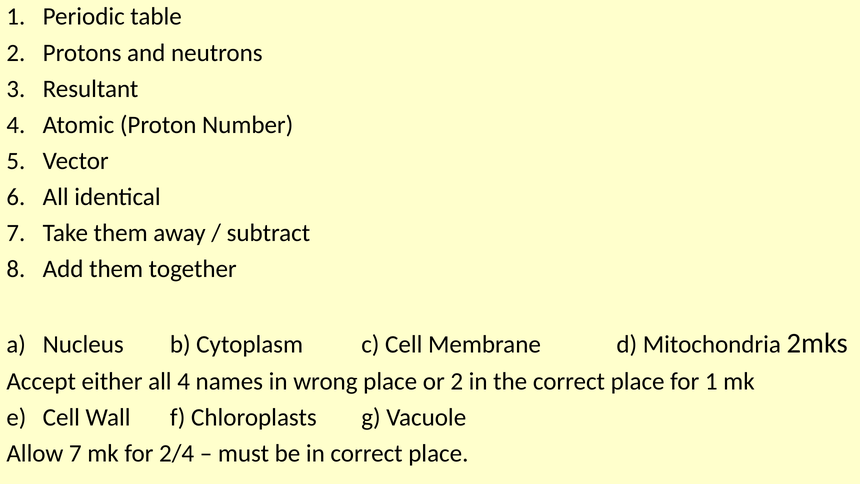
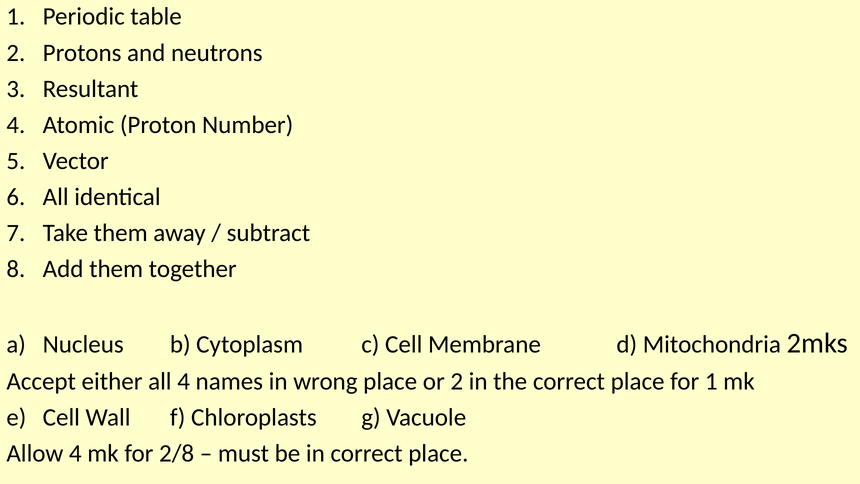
Allow 7: 7 -> 4
2/4: 2/4 -> 2/8
